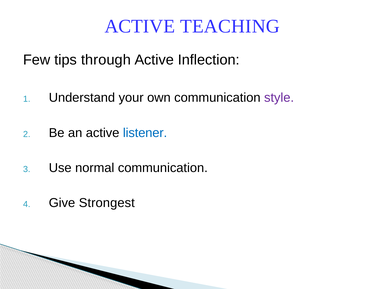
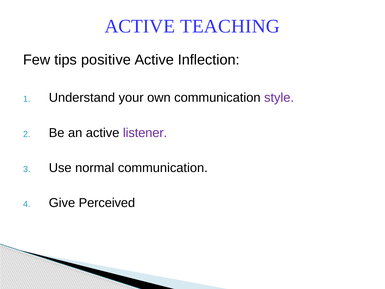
through: through -> positive
listener colour: blue -> purple
Strongest: Strongest -> Perceived
